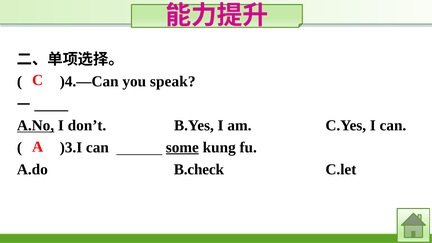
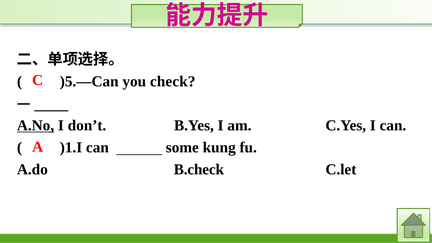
)4.—Can: )4.—Can -> )5.—Can
speak: speak -> check
)3.I: )3.I -> )1.I
some underline: present -> none
